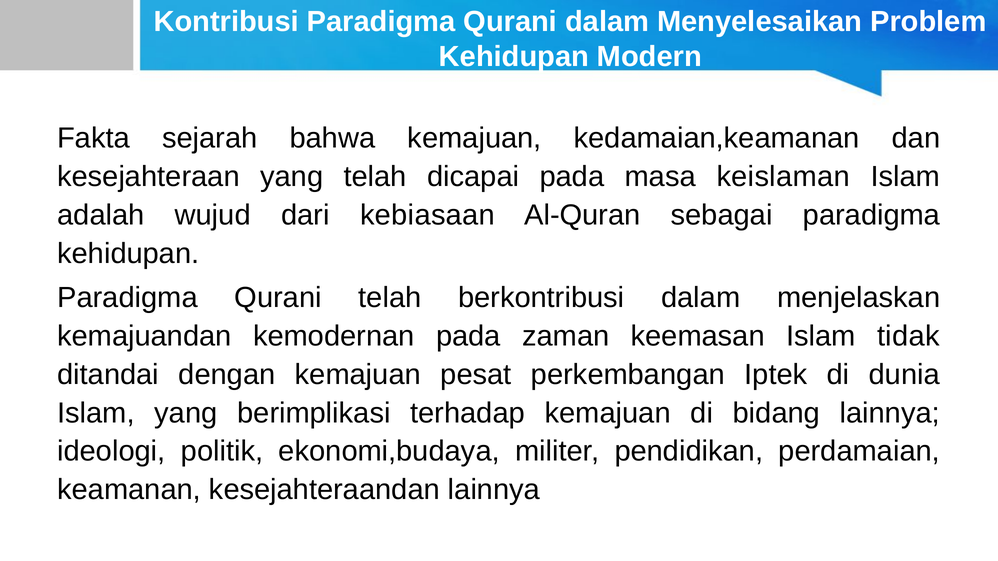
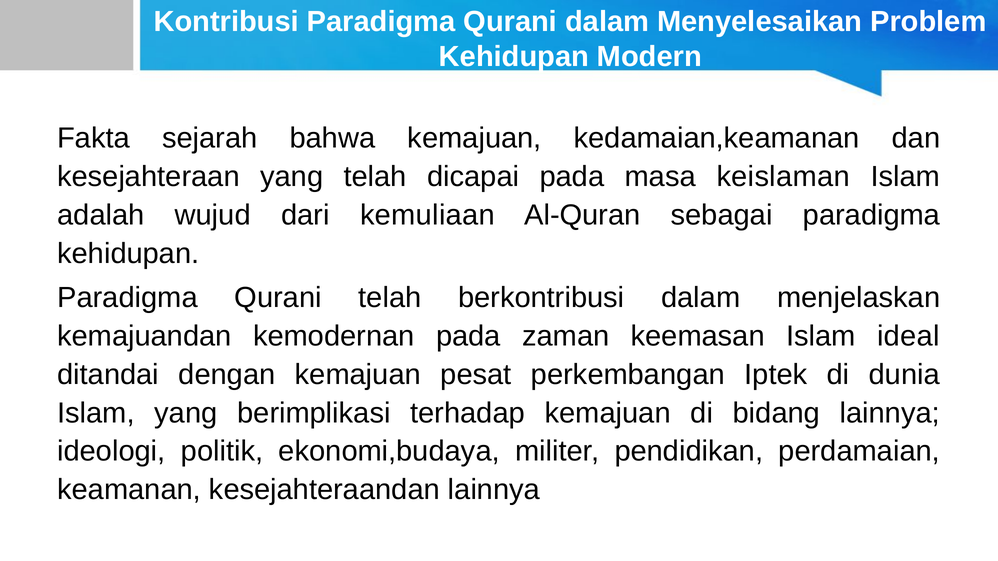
kebiasaan: kebiasaan -> kemuliaan
tidak: tidak -> ideal
